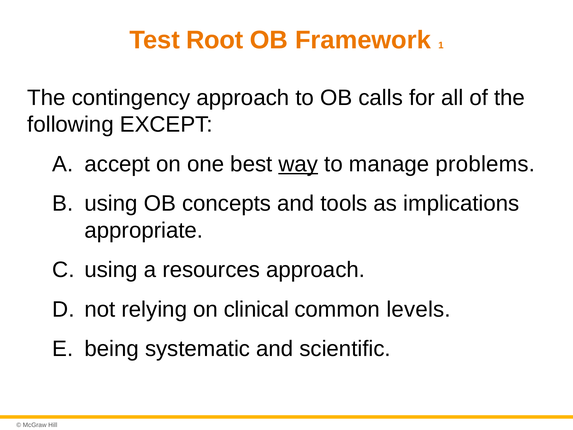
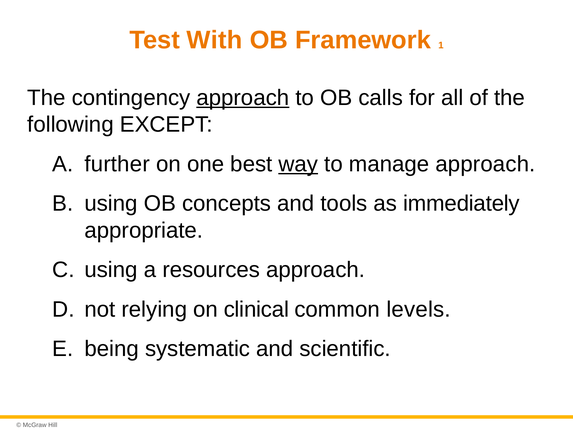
Root: Root -> With
approach at (243, 98) underline: none -> present
accept: accept -> further
manage problems: problems -> approach
implications: implications -> immediately
